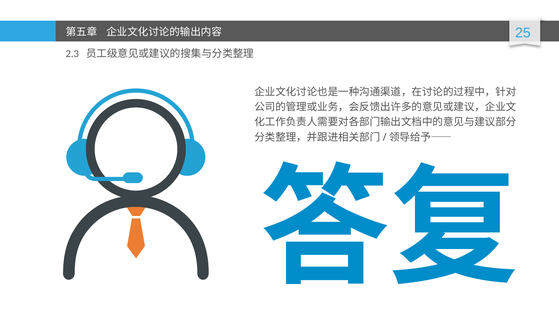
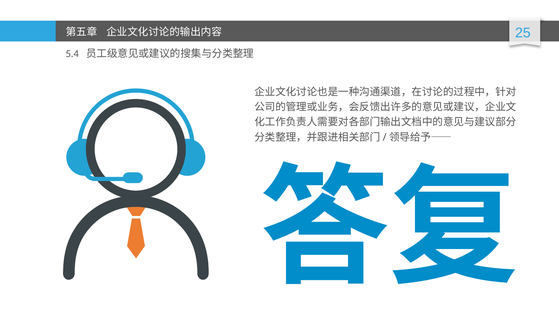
2.3: 2.3 -> 5.4
